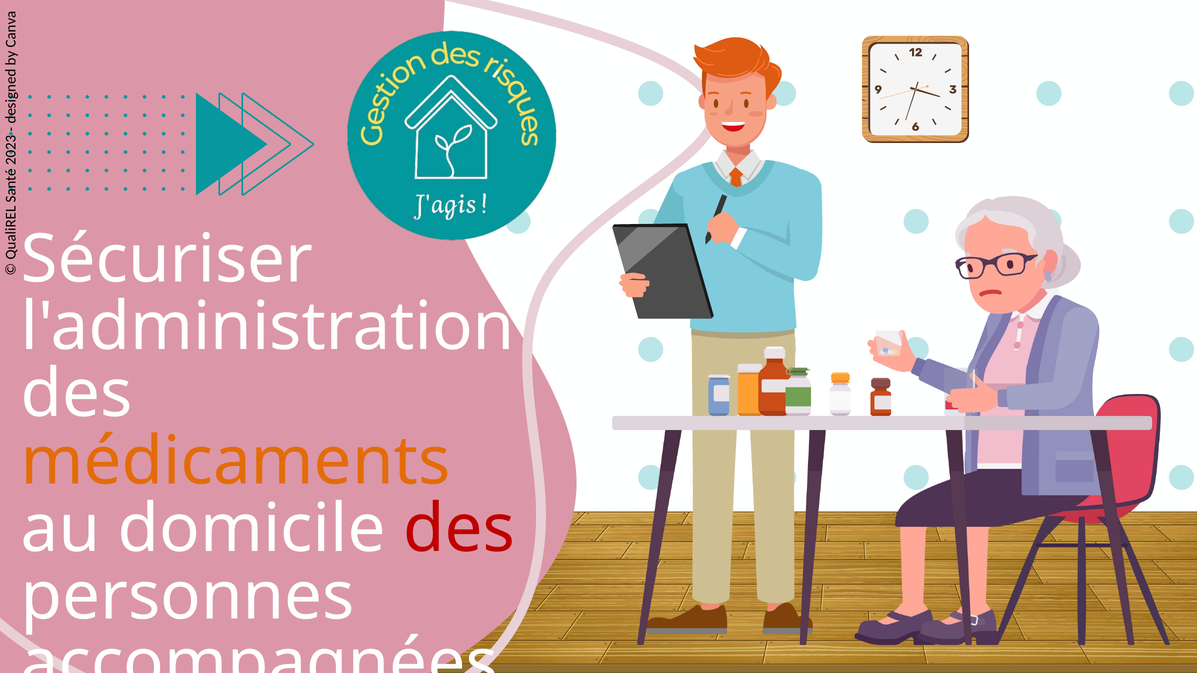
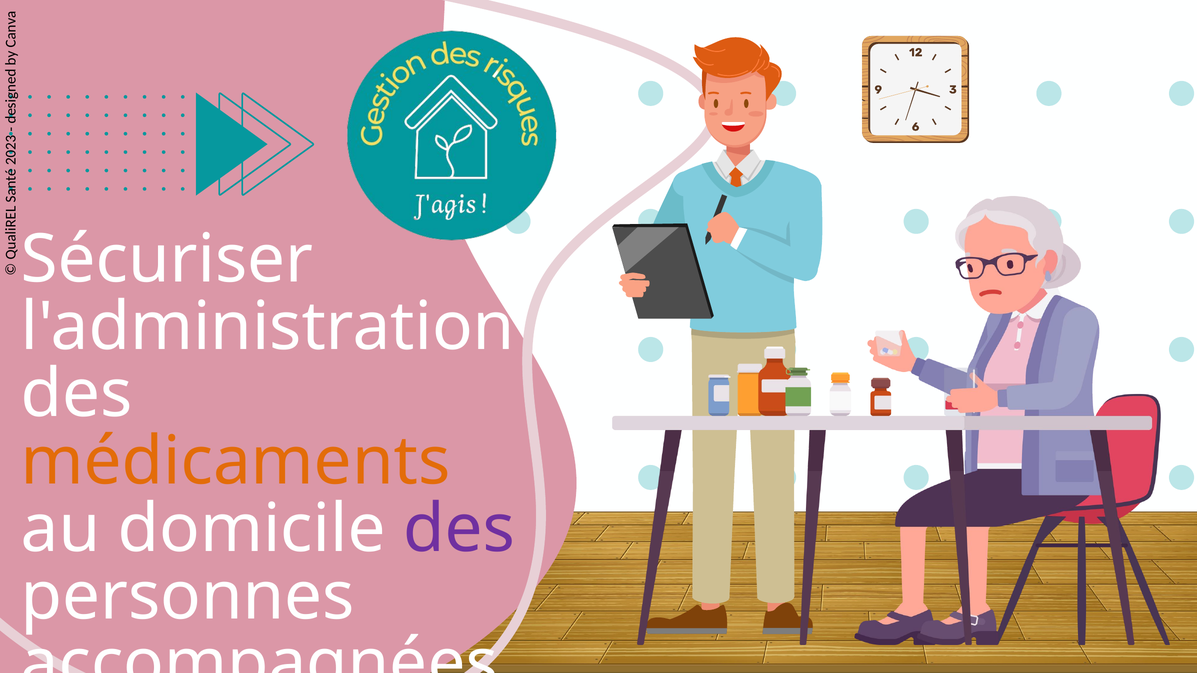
des at (459, 529) colour: red -> purple
